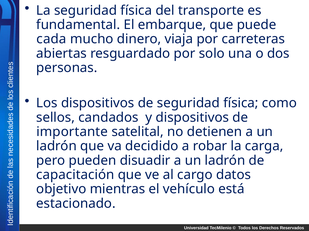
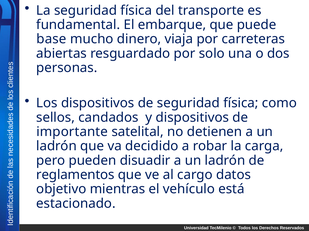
cada: cada -> base
capacitación: capacitación -> reglamentos
